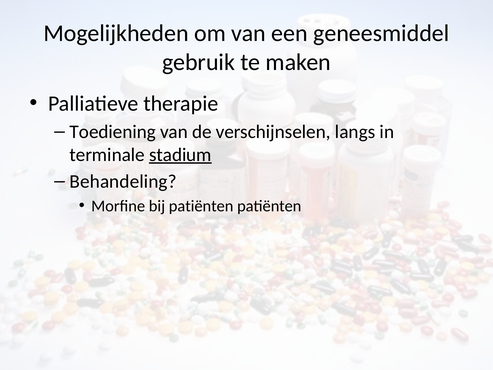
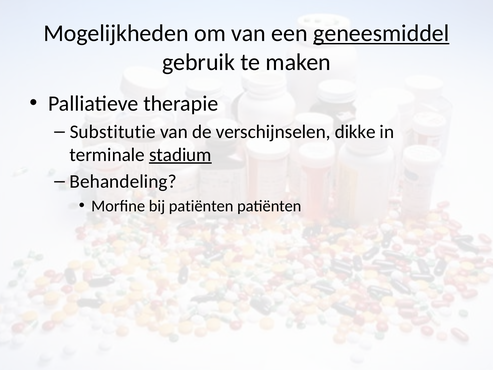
geneesmiddel underline: none -> present
Toediening: Toediening -> Substitutie
langs: langs -> dikke
